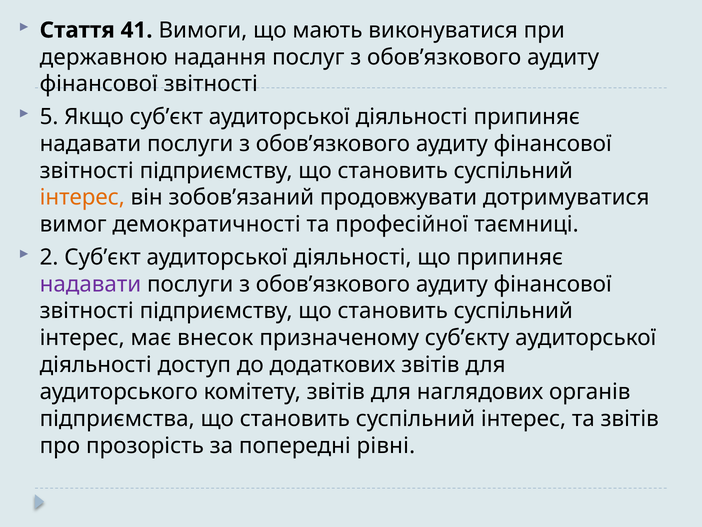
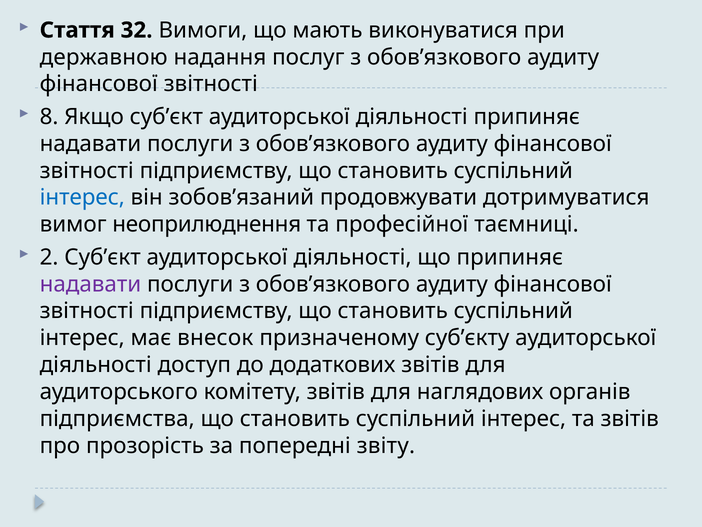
41: 41 -> 32
5: 5 -> 8
інтерес at (82, 197) colour: orange -> blue
демократичності: демократичності -> неоприлюднення
рівні: рівні -> звіту
